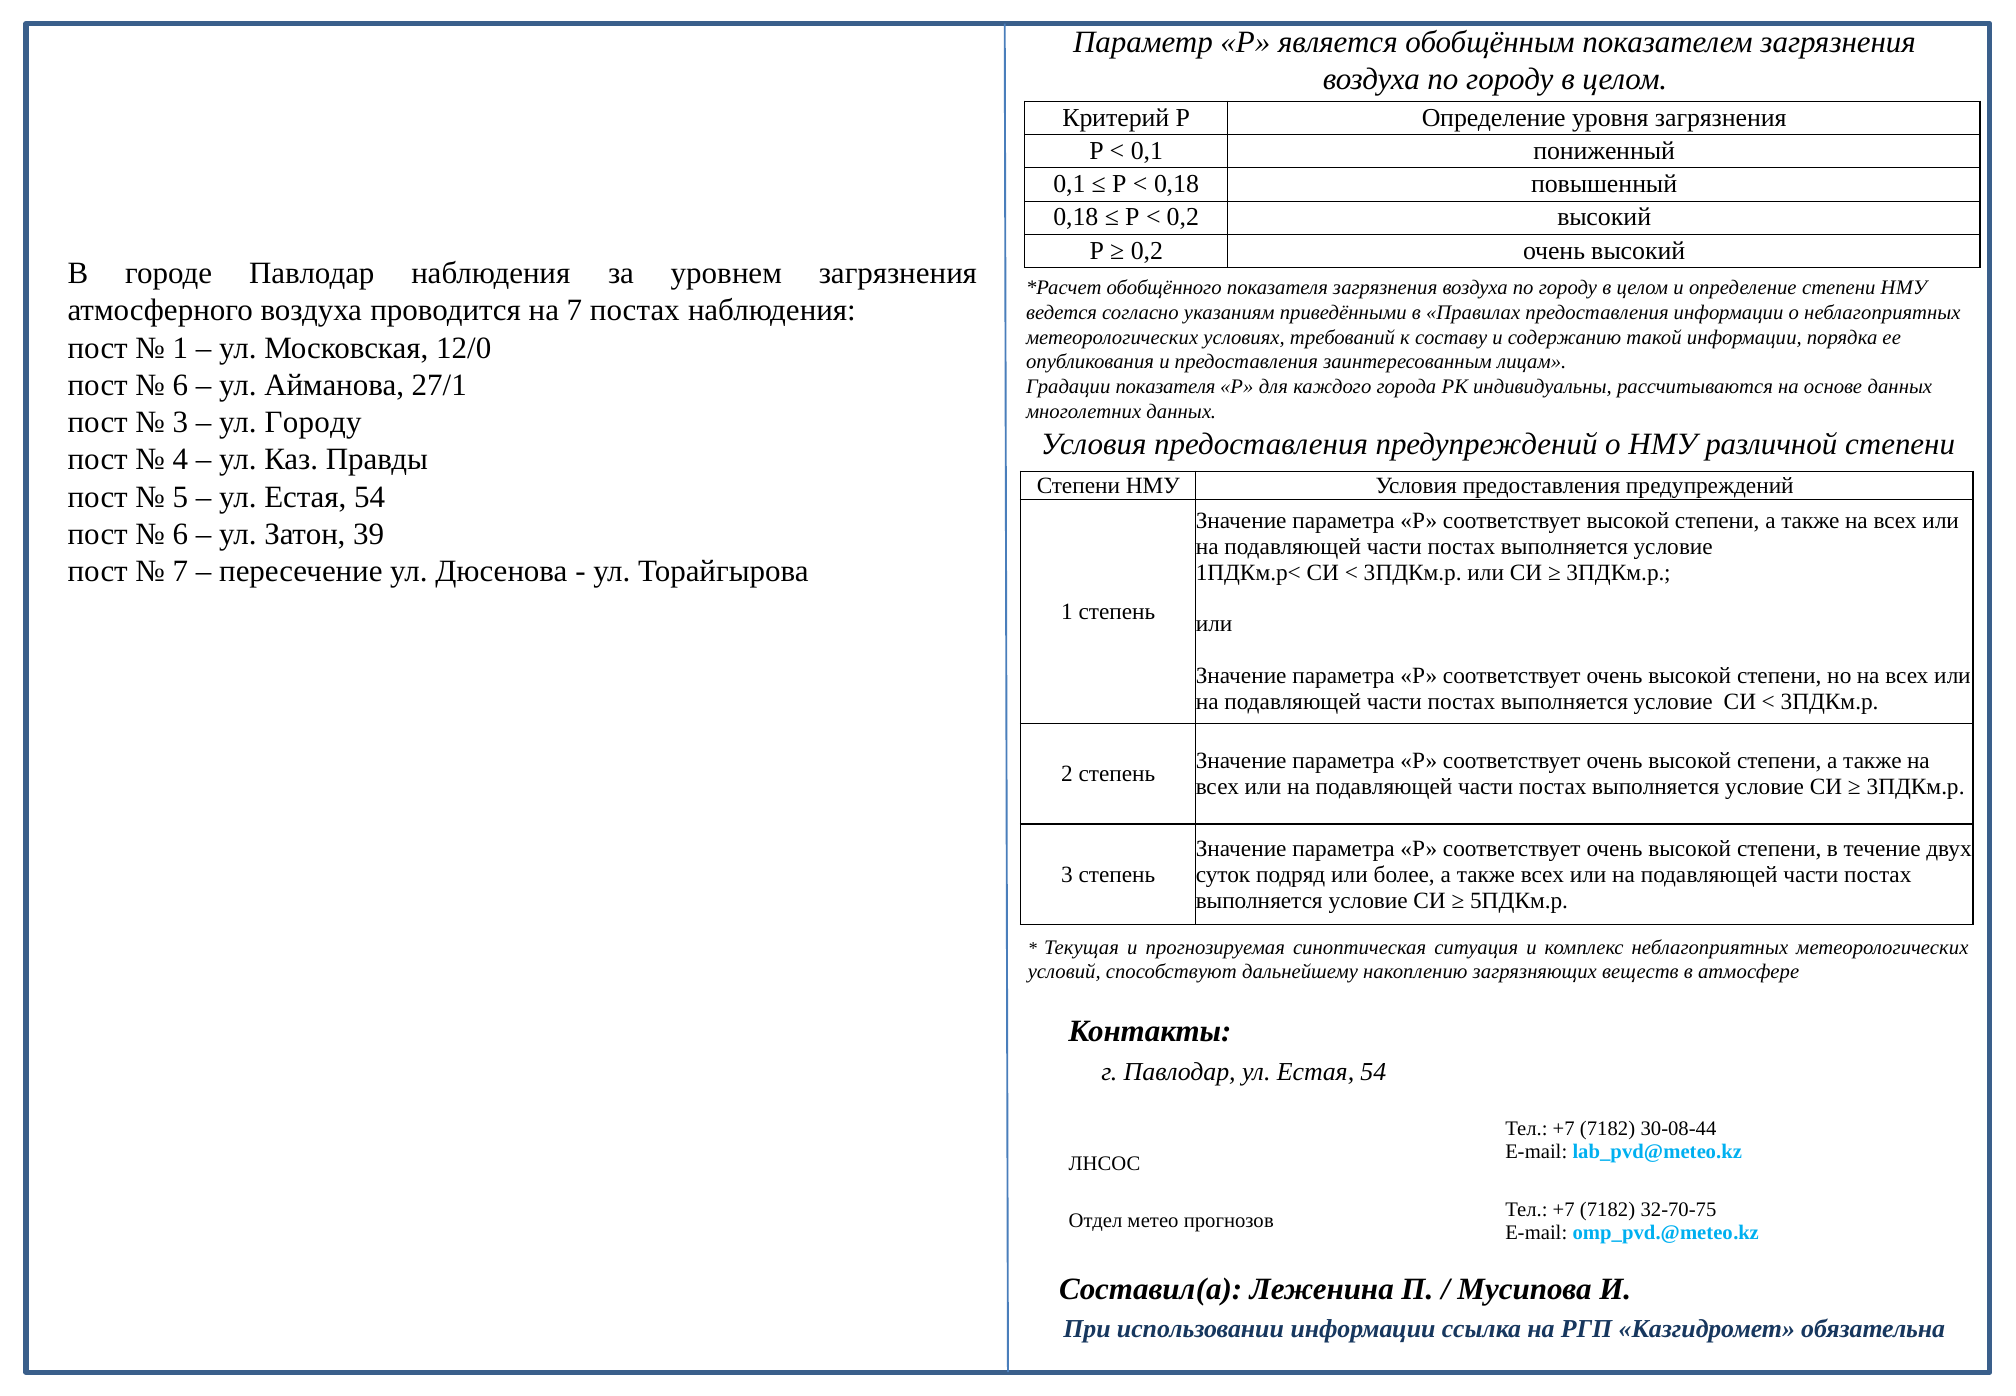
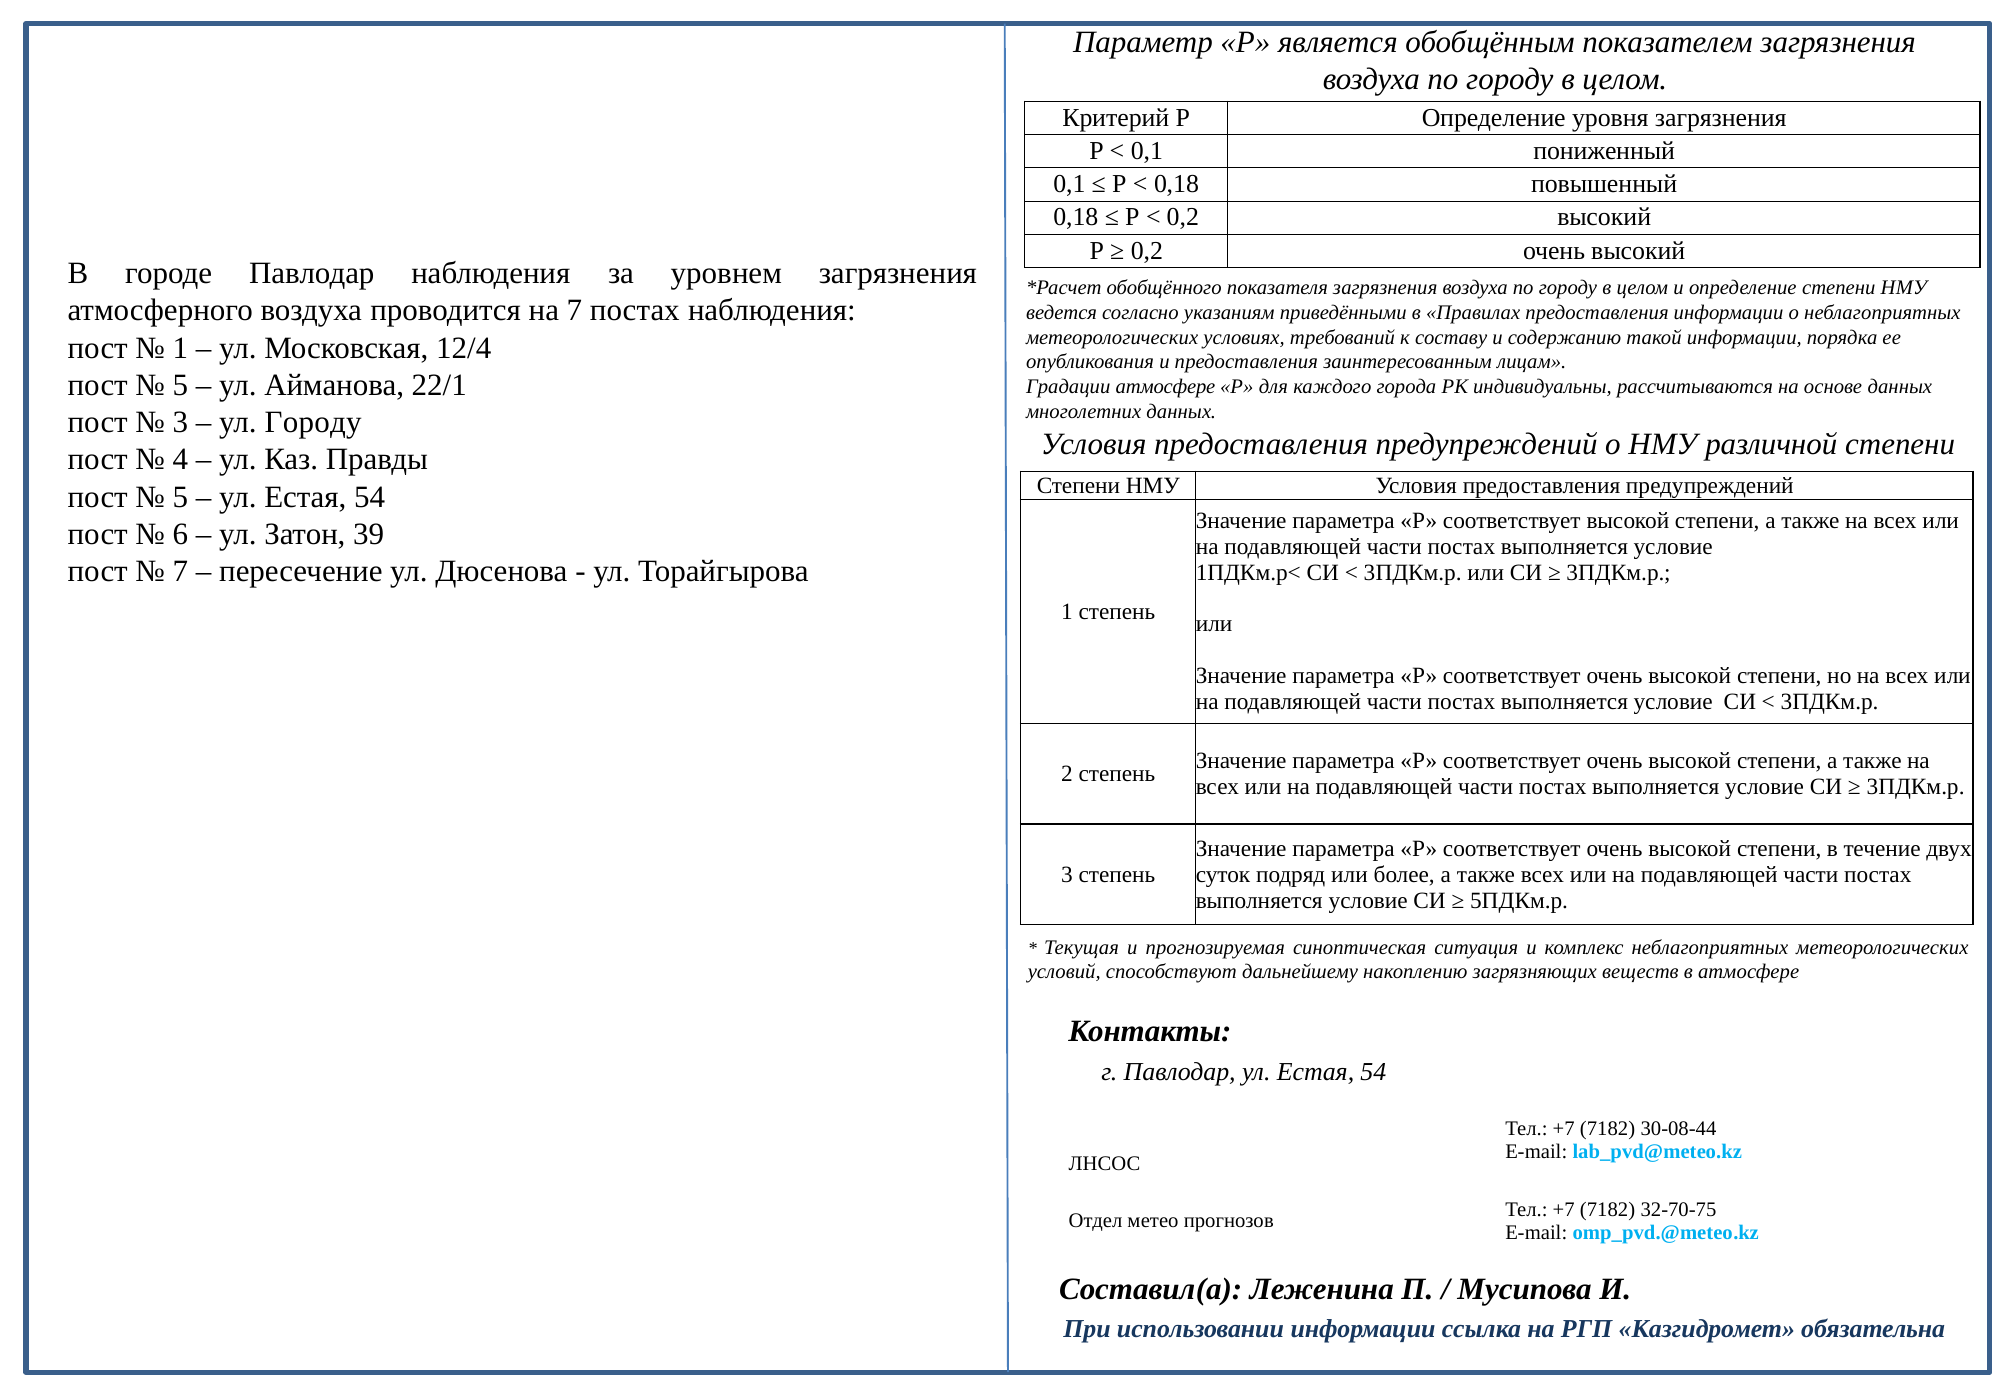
12/0: 12/0 -> 12/4
6 at (180, 385): 6 -> 5
27/1: 27/1 -> 22/1
Градации показателя: показателя -> атмосфере
